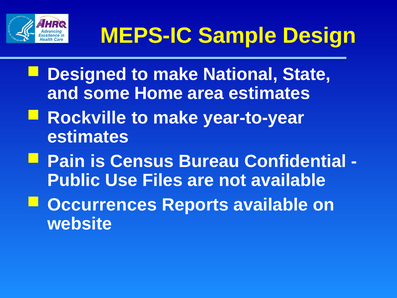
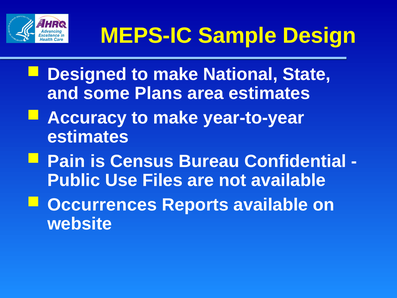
Home: Home -> Plans
Rockville: Rockville -> Accuracy
